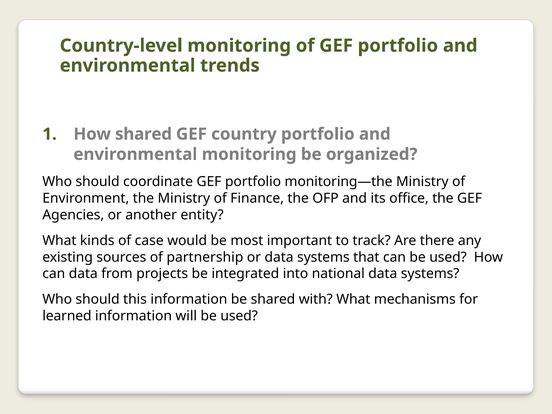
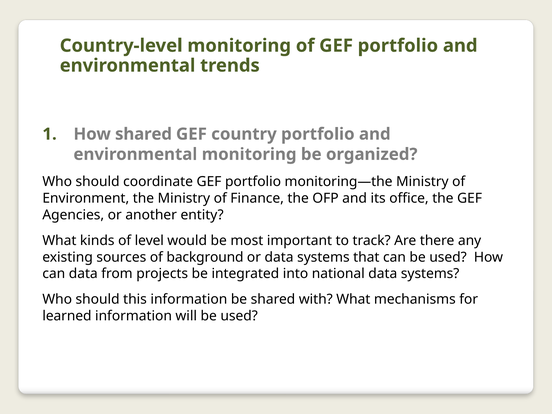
case: case -> level
partnership: partnership -> background
